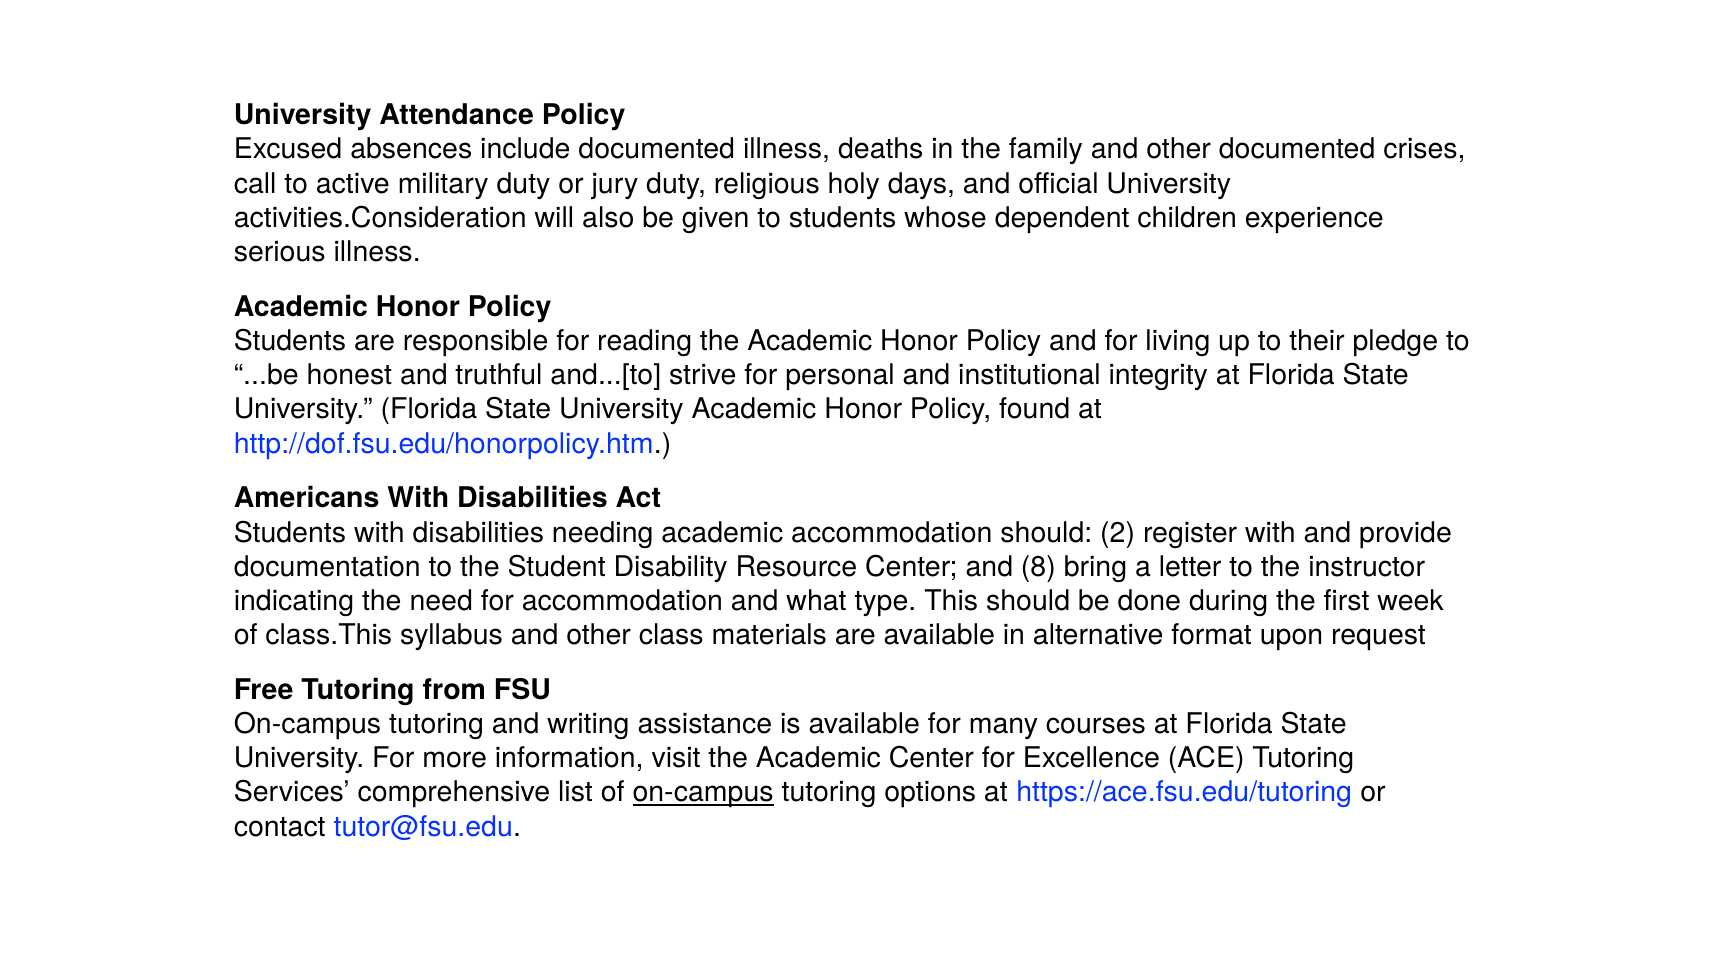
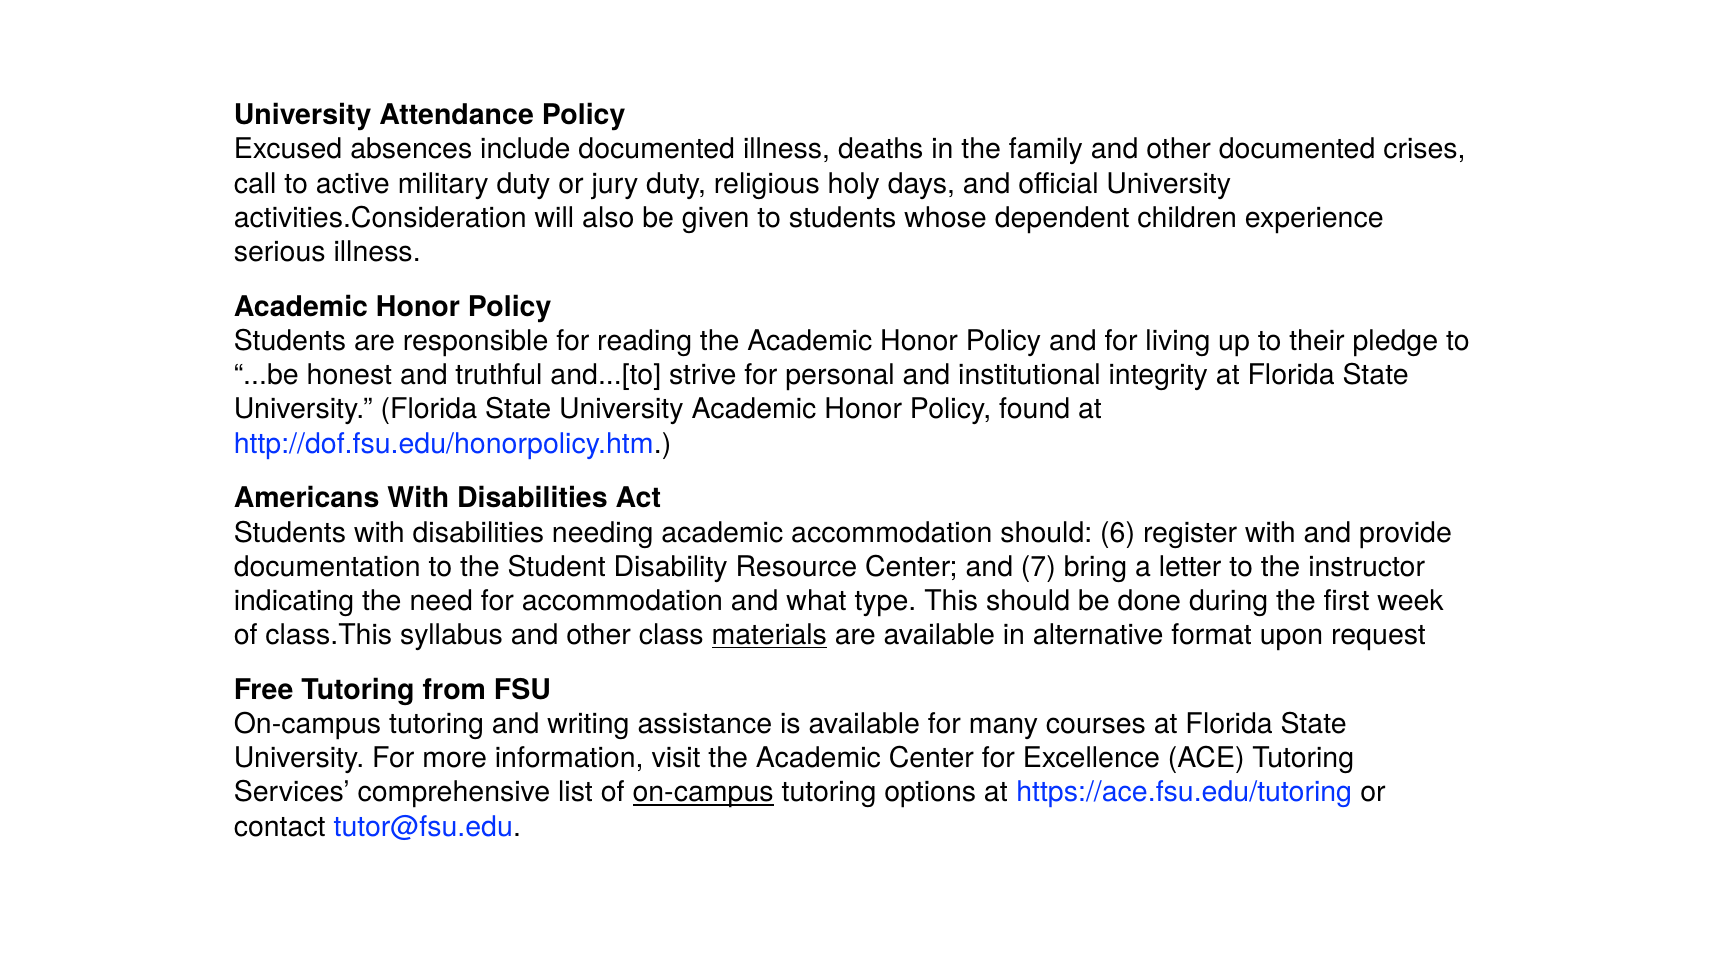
2: 2 -> 6
8: 8 -> 7
materials underline: none -> present
